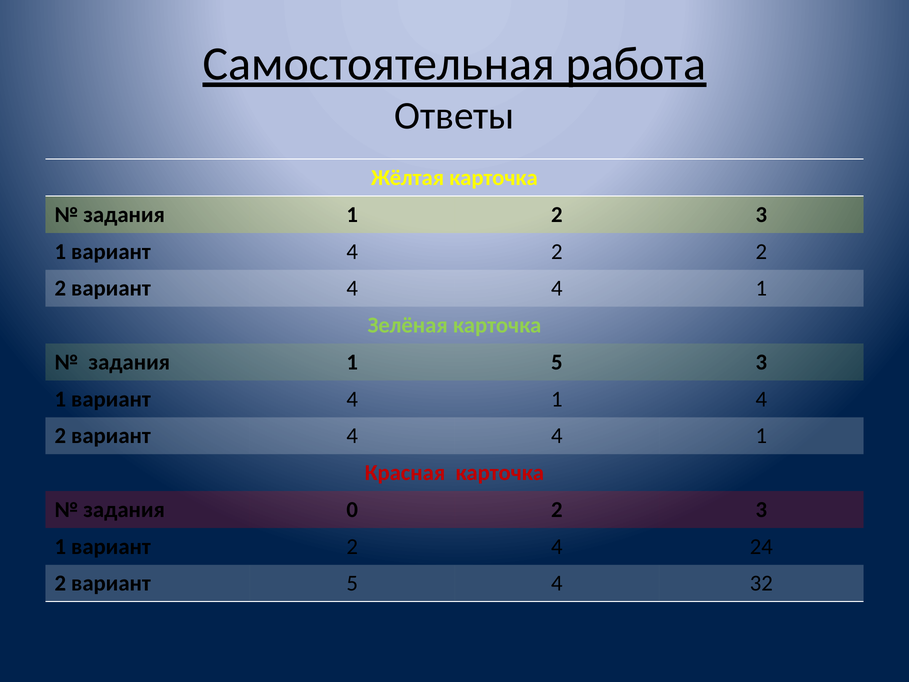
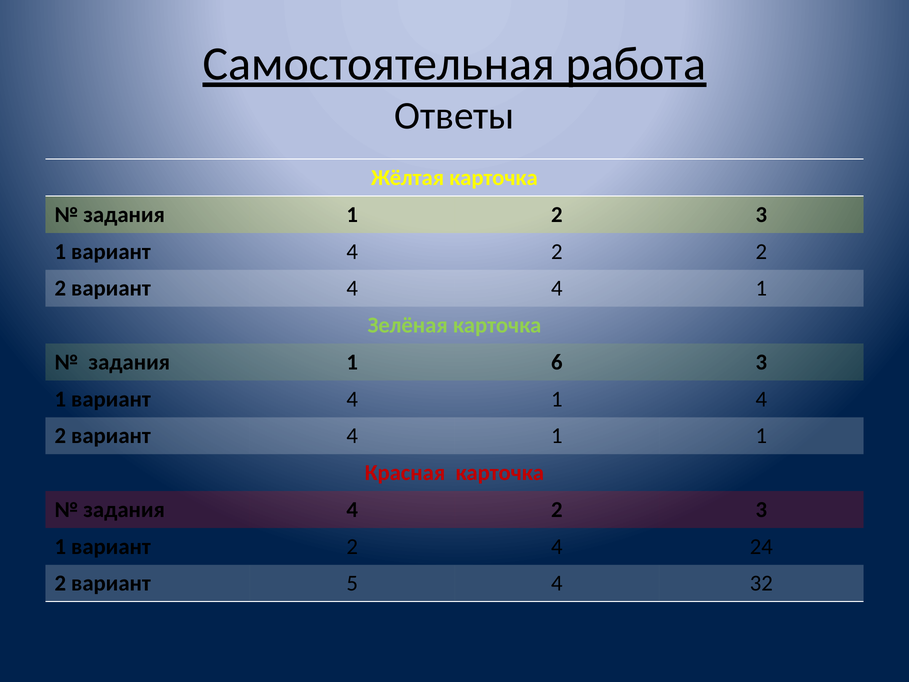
1 5: 5 -> 6
4 at (557, 436): 4 -> 1
задания 0: 0 -> 4
